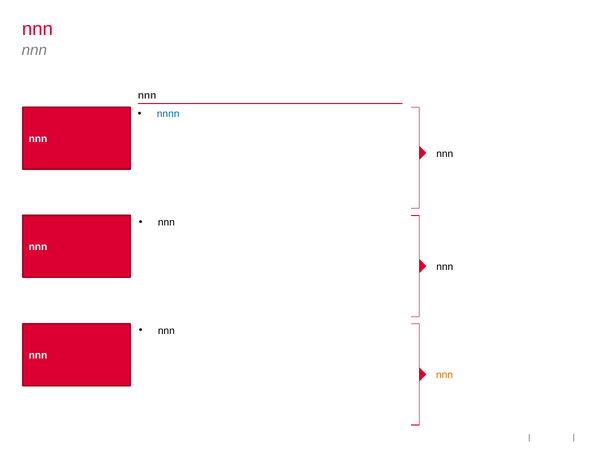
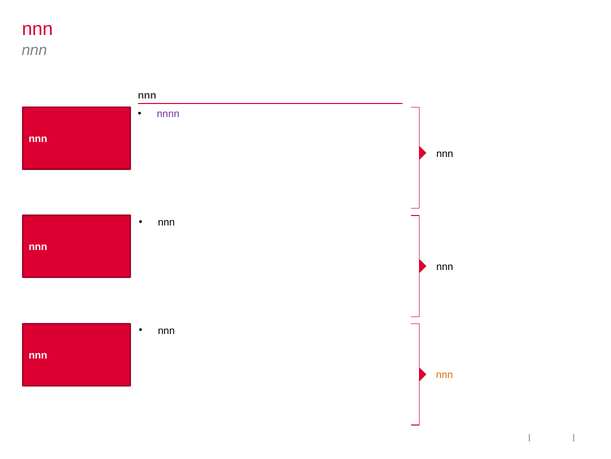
nnnn colour: blue -> purple
